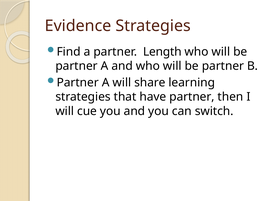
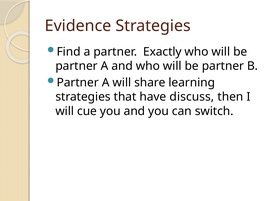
Length: Length -> Exactly
have partner: partner -> discuss
